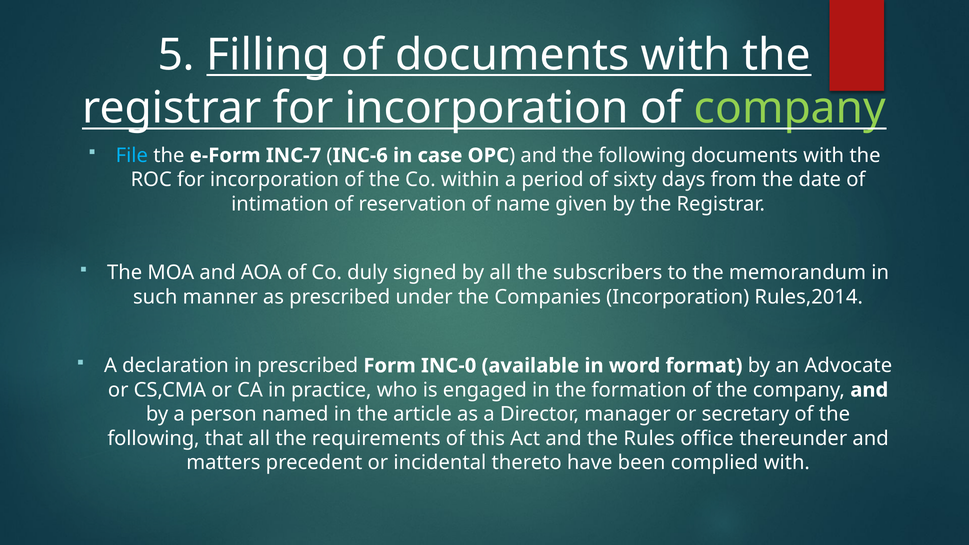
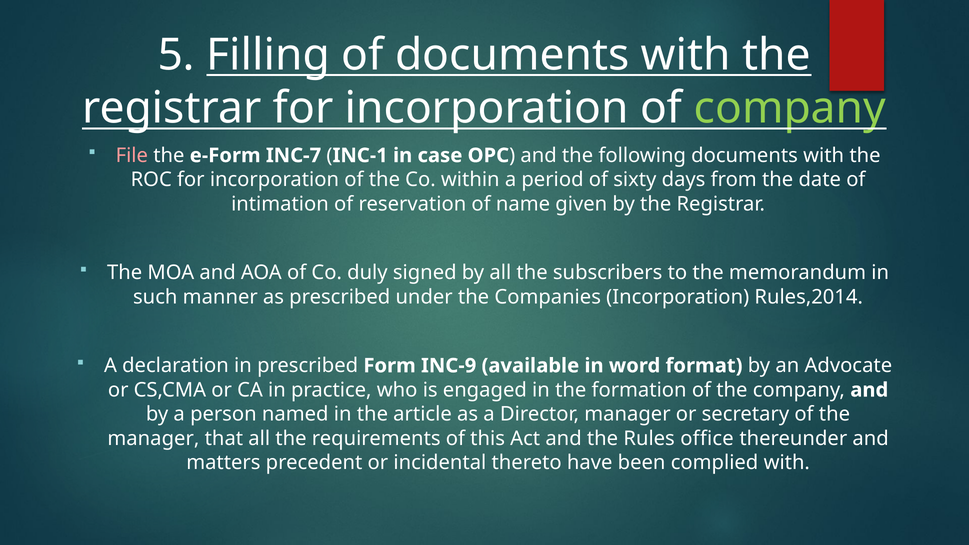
File colour: light blue -> pink
INC-6: INC-6 -> INC-1
INC-0: INC-0 -> INC-9
following at (153, 439): following -> manager
